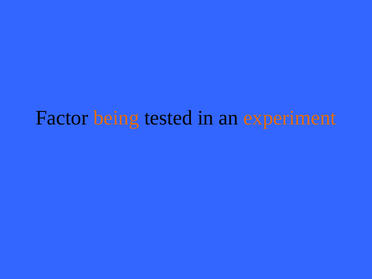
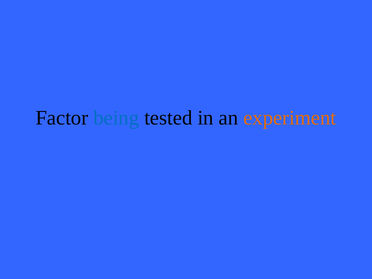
being colour: orange -> blue
